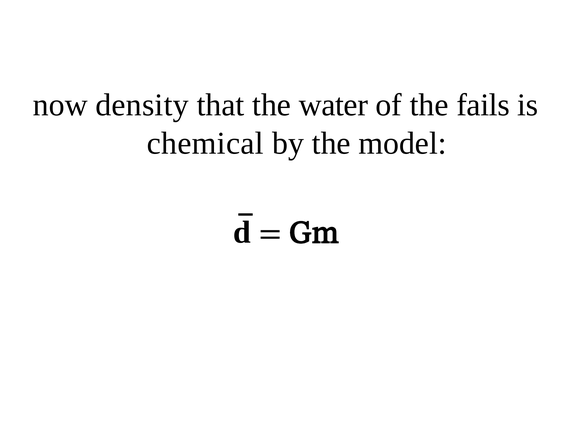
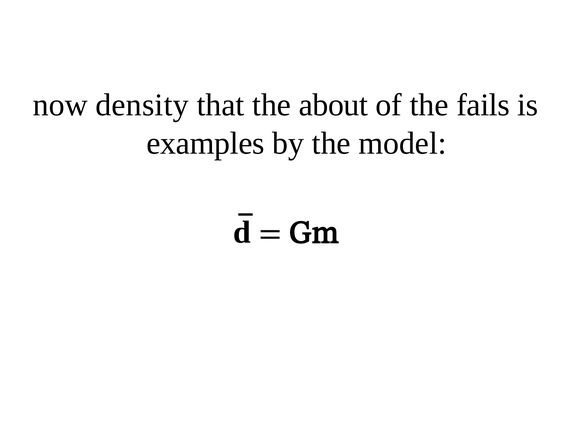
water: water -> about
chemical: chemical -> examples
